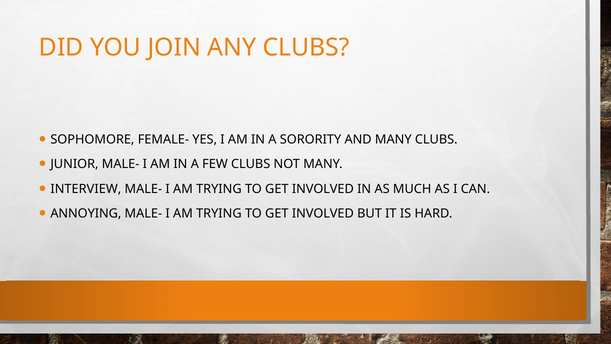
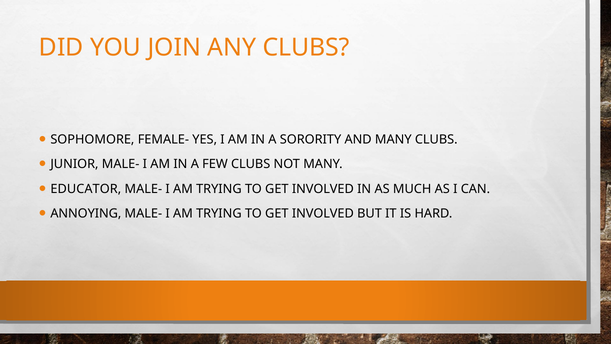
INTERVIEW: INTERVIEW -> EDUCATOR
